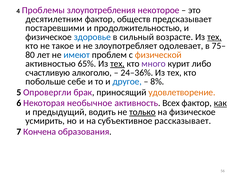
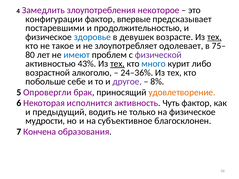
Проблемы: Проблемы -> Замедлить
десятилетним: десятилетним -> конфигурации
обществ: обществ -> впервые
сильный: сильный -> девушек
физической colour: orange -> purple
65%: 65% -> 43%
много colour: purple -> blue
счастливую: счастливую -> возрастной
другое colour: blue -> purple
необычное: необычное -> исполнится
Всех: Всех -> Чуть
как underline: present -> none
только underline: present -> none
усмирить: усмирить -> мудрости
рассказывает: рассказывает -> благосклонен
